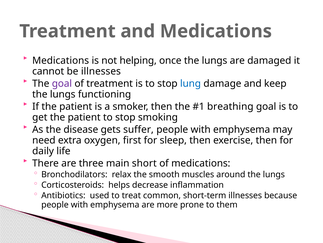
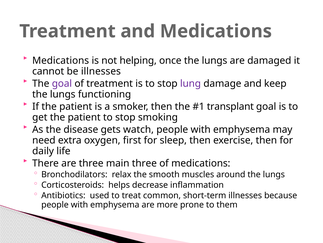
lung colour: blue -> purple
breathing: breathing -> transplant
suffer: suffer -> watch
main short: short -> three
